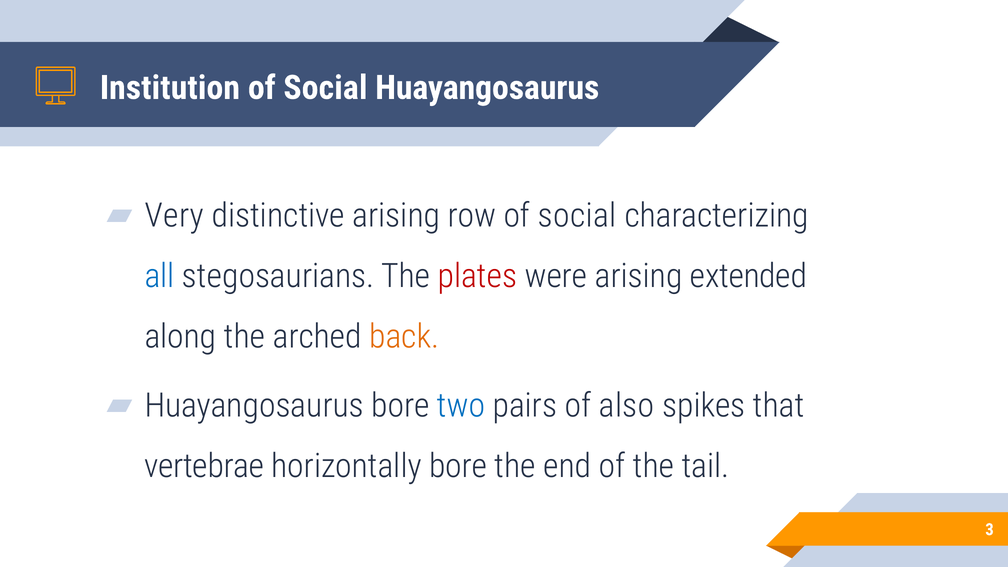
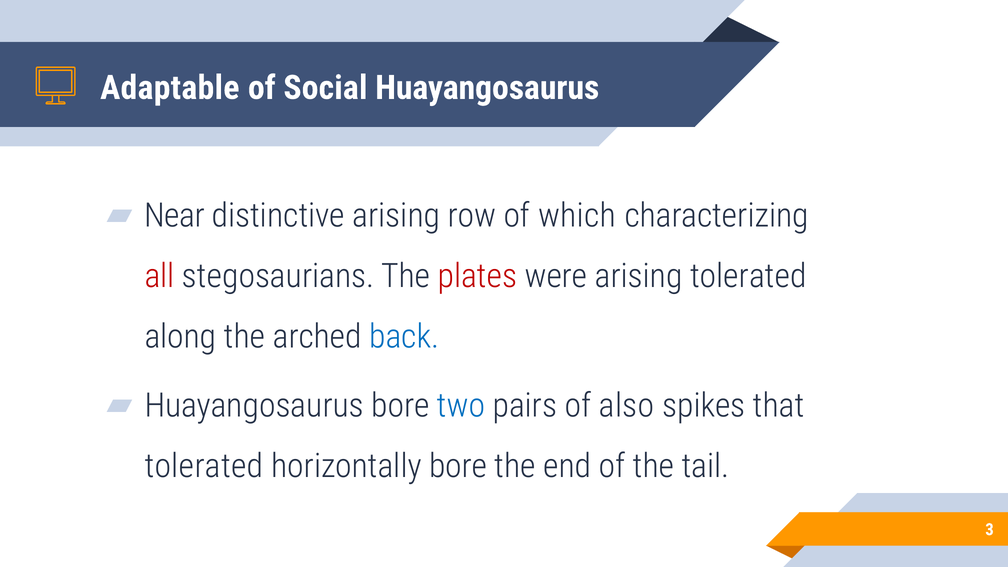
Institution: Institution -> Adaptable
Very: Very -> Near
row of social: social -> which
all colour: blue -> red
arising extended: extended -> tolerated
back colour: orange -> blue
vertebrae at (204, 466): vertebrae -> tolerated
